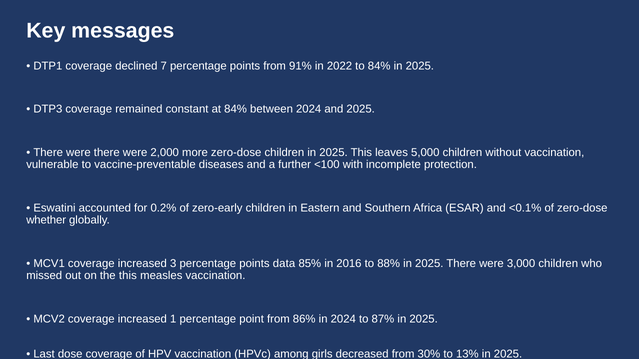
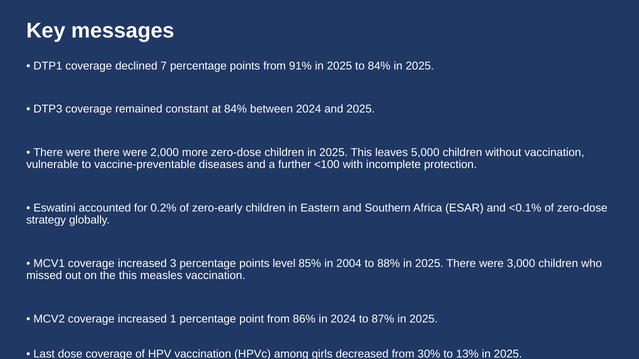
91% in 2022: 2022 -> 2025
whether: whether -> strategy
data: data -> level
2016: 2016 -> 2004
